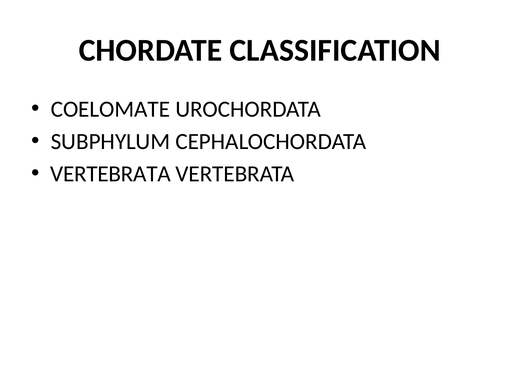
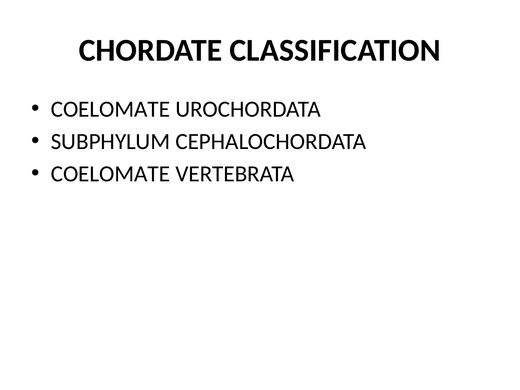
VERTEBRATA at (111, 174): VERTEBRATA -> COELOMATE
